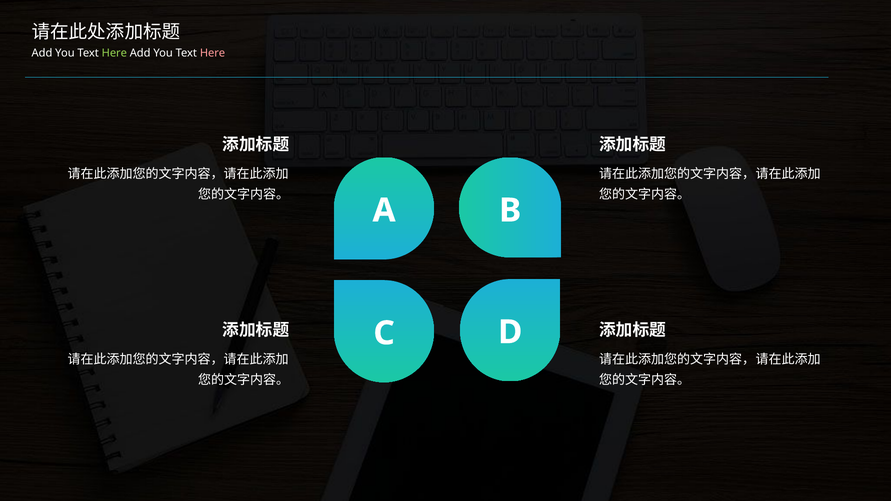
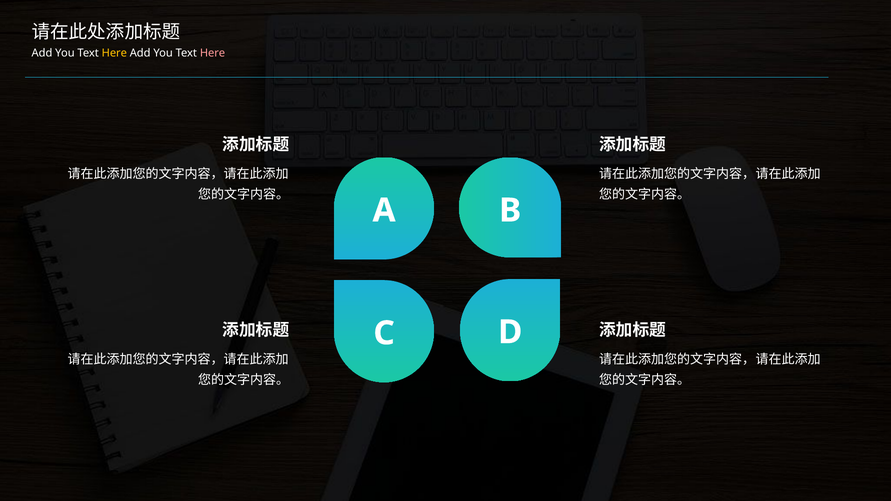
Here at (114, 53) colour: light green -> yellow
